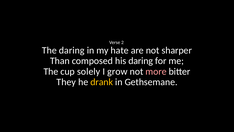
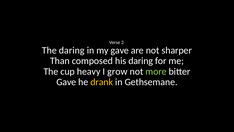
my hate: hate -> gave
solely: solely -> heavy
more colour: pink -> light green
They at (66, 82): They -> Gave
